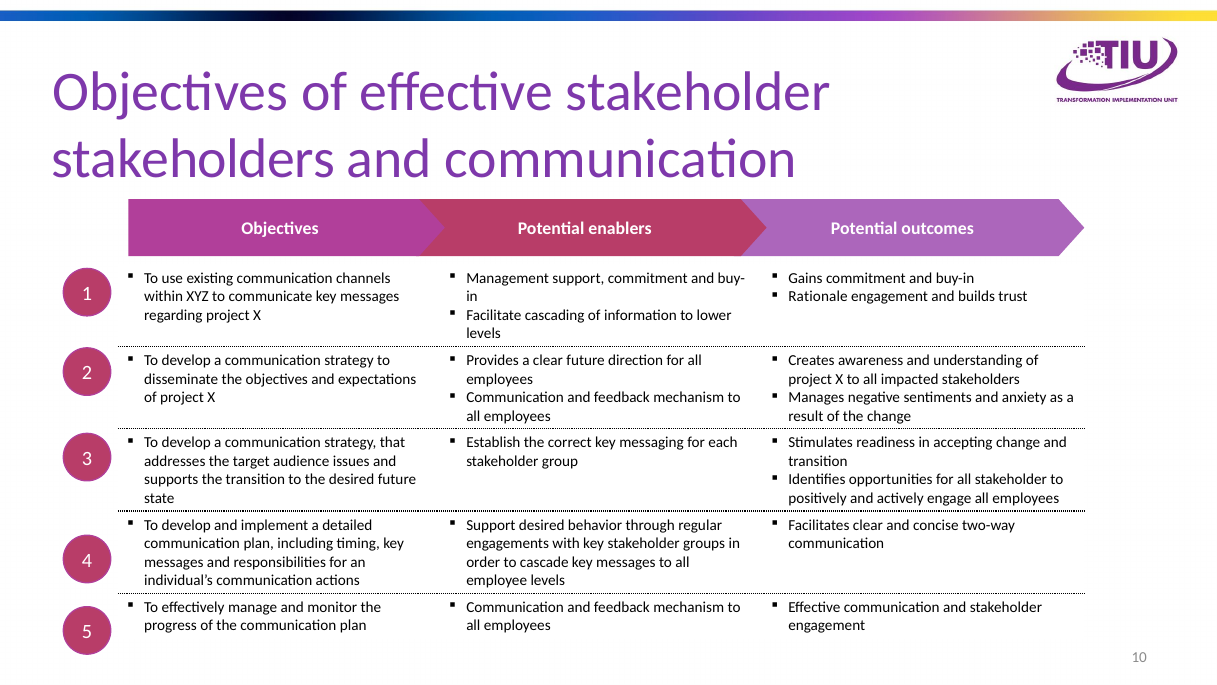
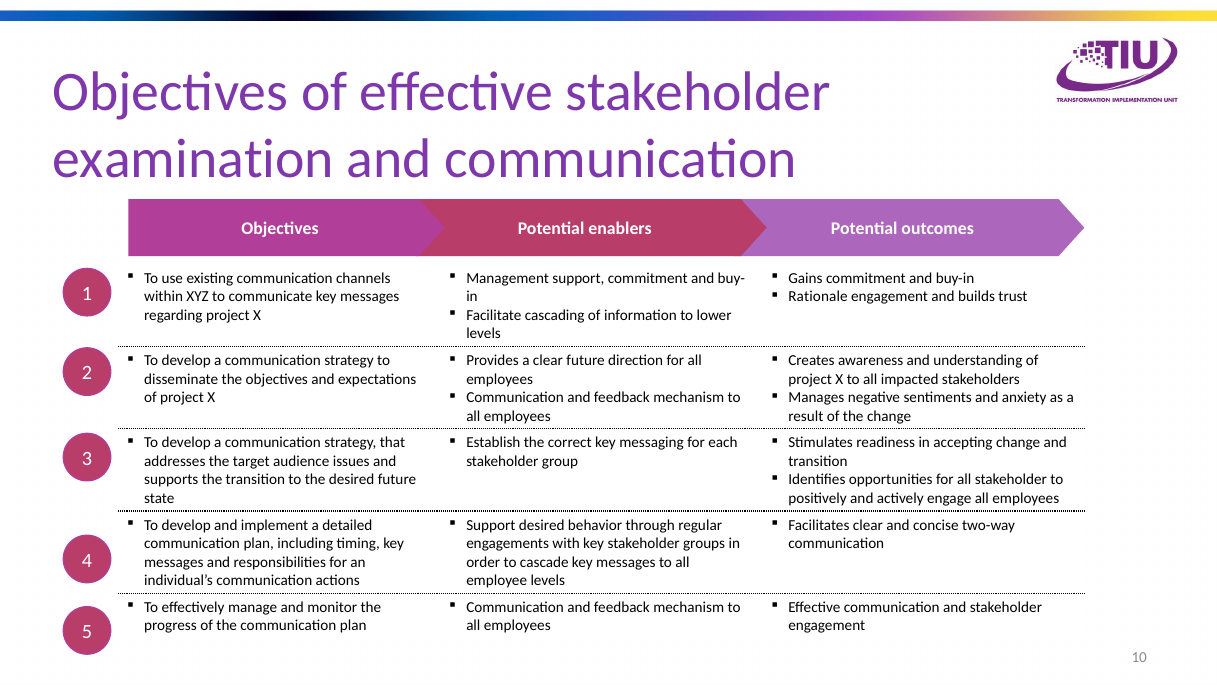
stakeholders at (194, 159): stakeholders -> examination
